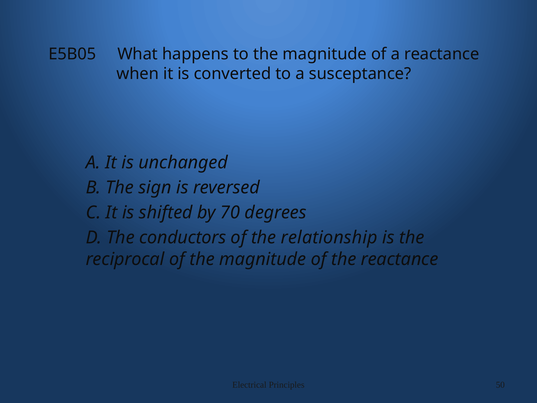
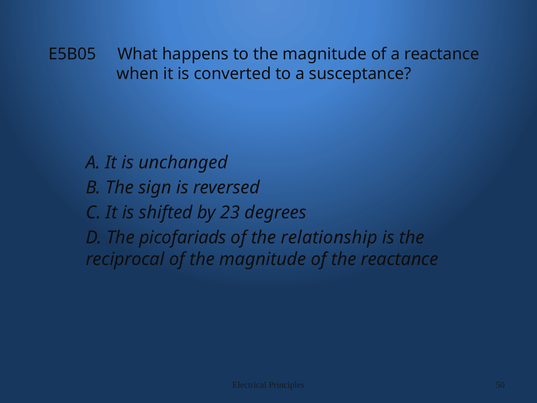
70: 70 -> 23
conductors: conductors -> picofariads
